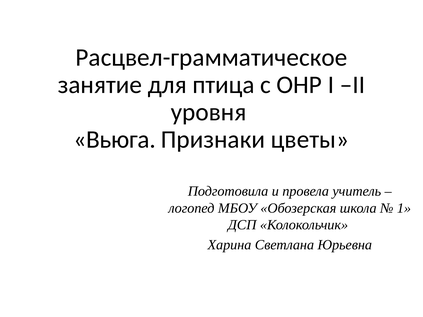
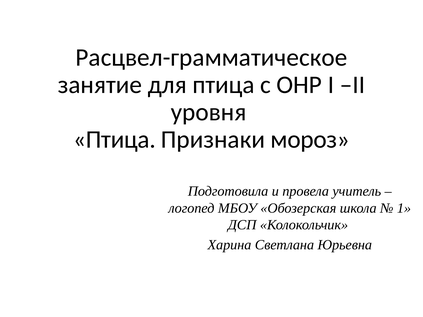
Вьюга at (115, 140): Вьюга -> Птица
цветы: цветы -> мороз
